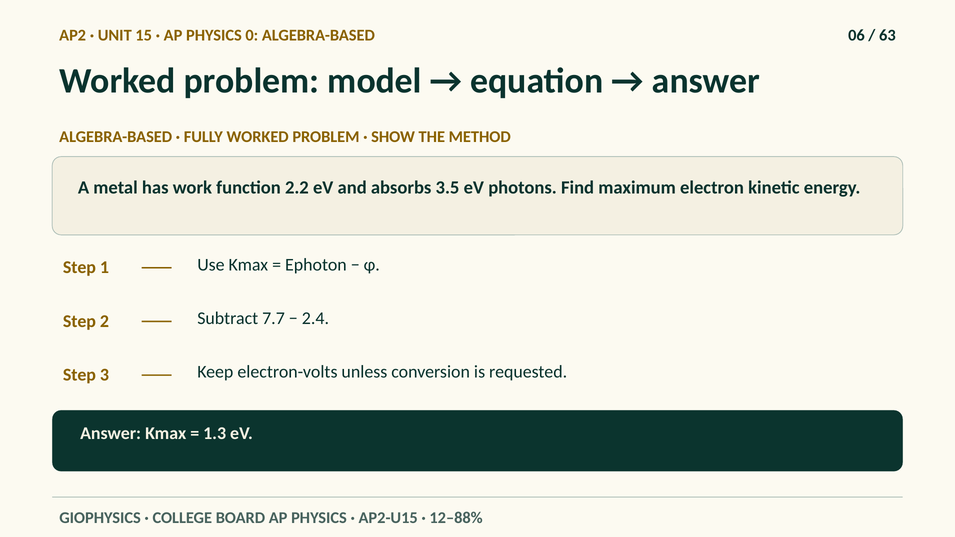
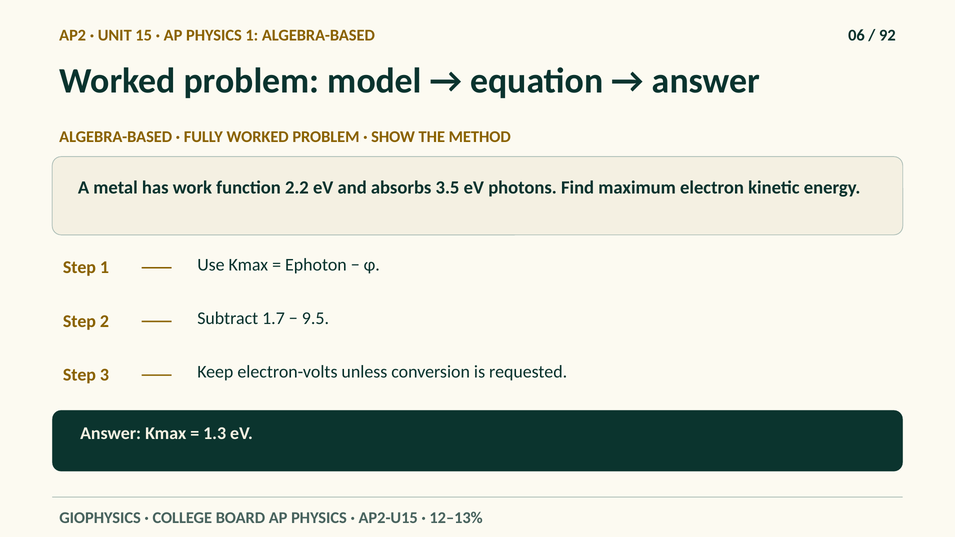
PHYSICS 0: 0 -> 1
63: 63 -> 92
7.7: 7.7 -> 1.7
2.4: 2.4 -> 9.5
12–88%: 12–88% -> 12–13%
